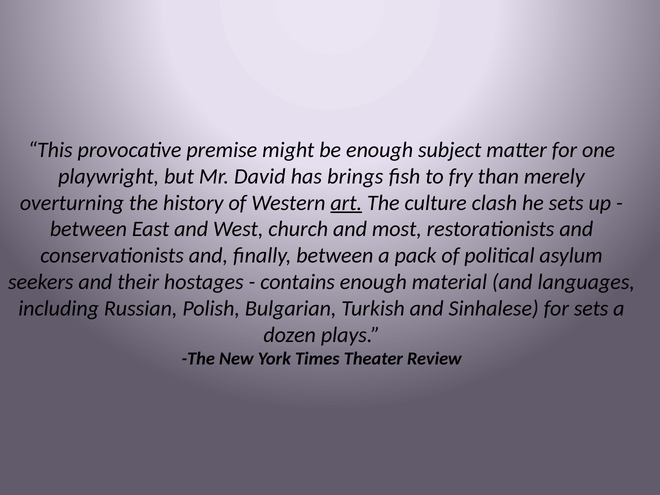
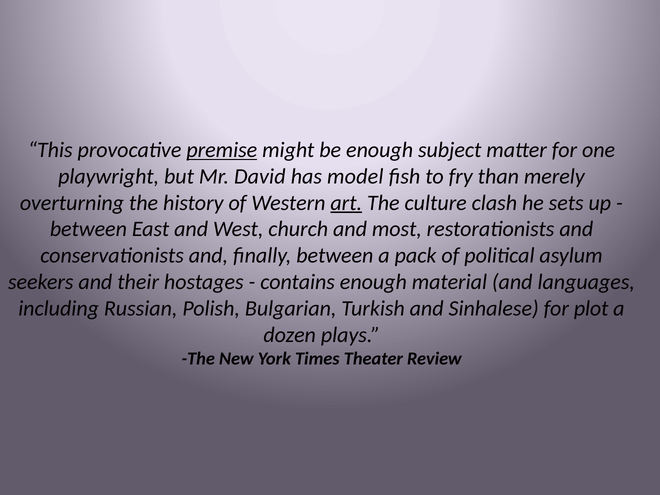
premise underline: none -> present
brings: brings -> model
for sets: sets -> plot
